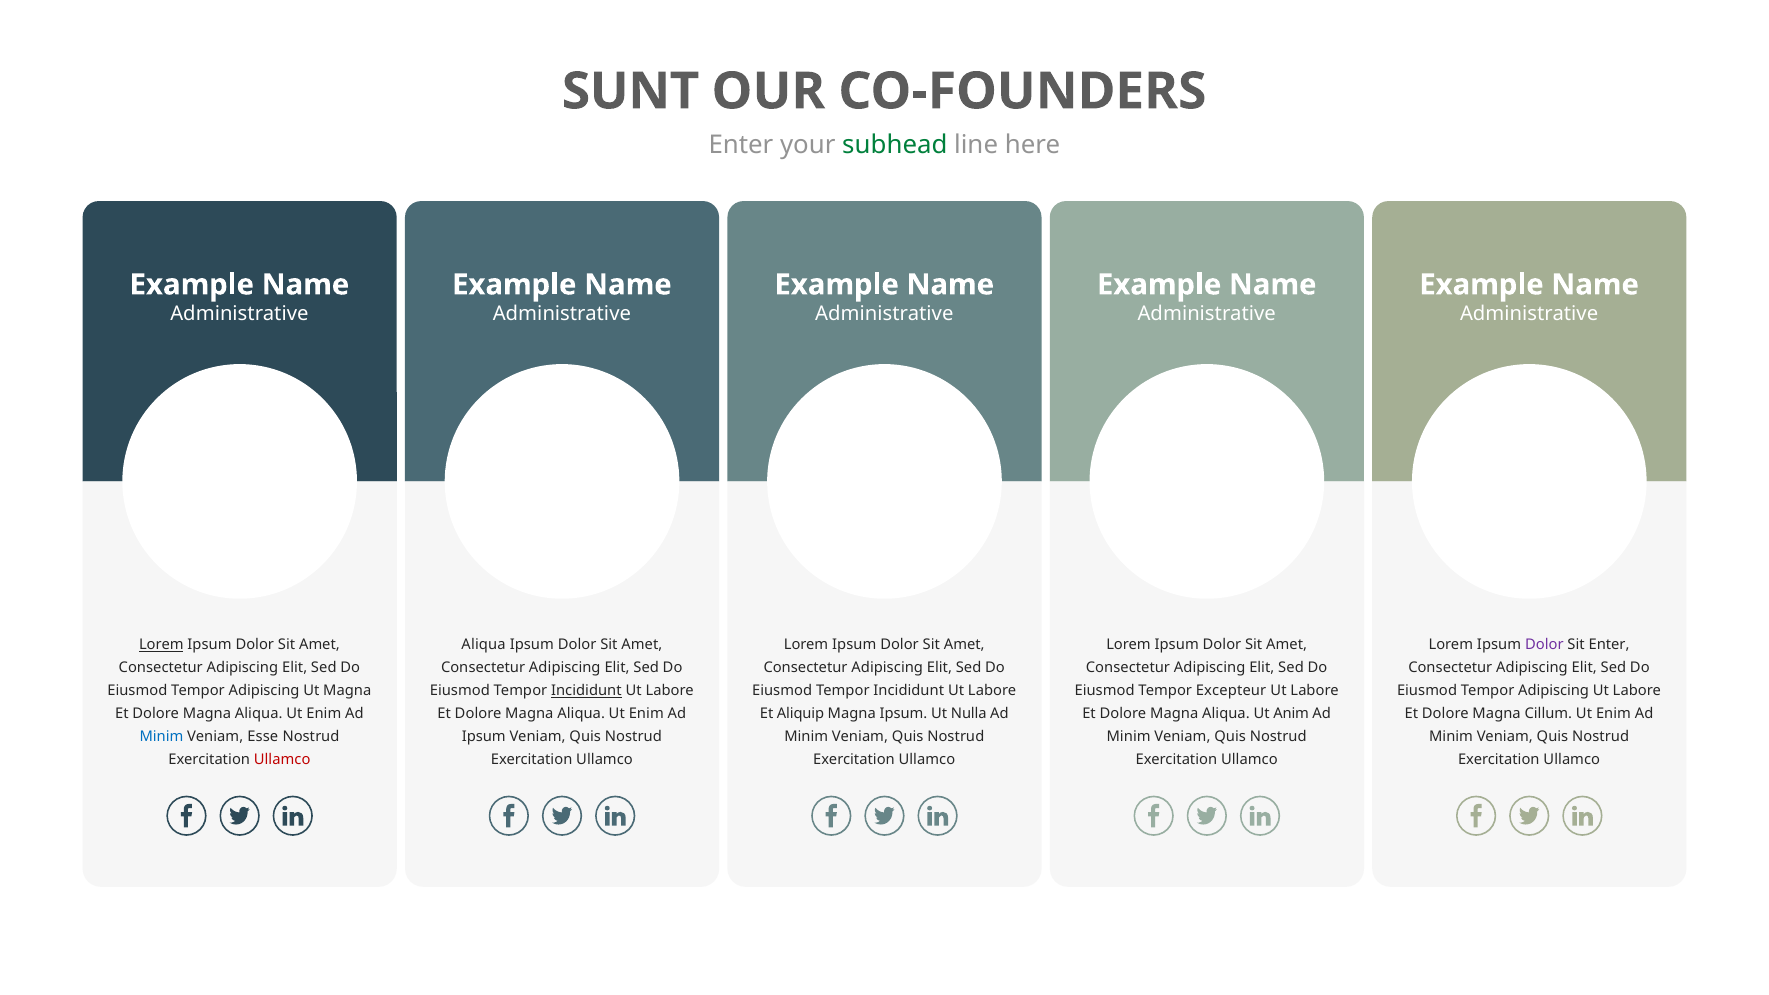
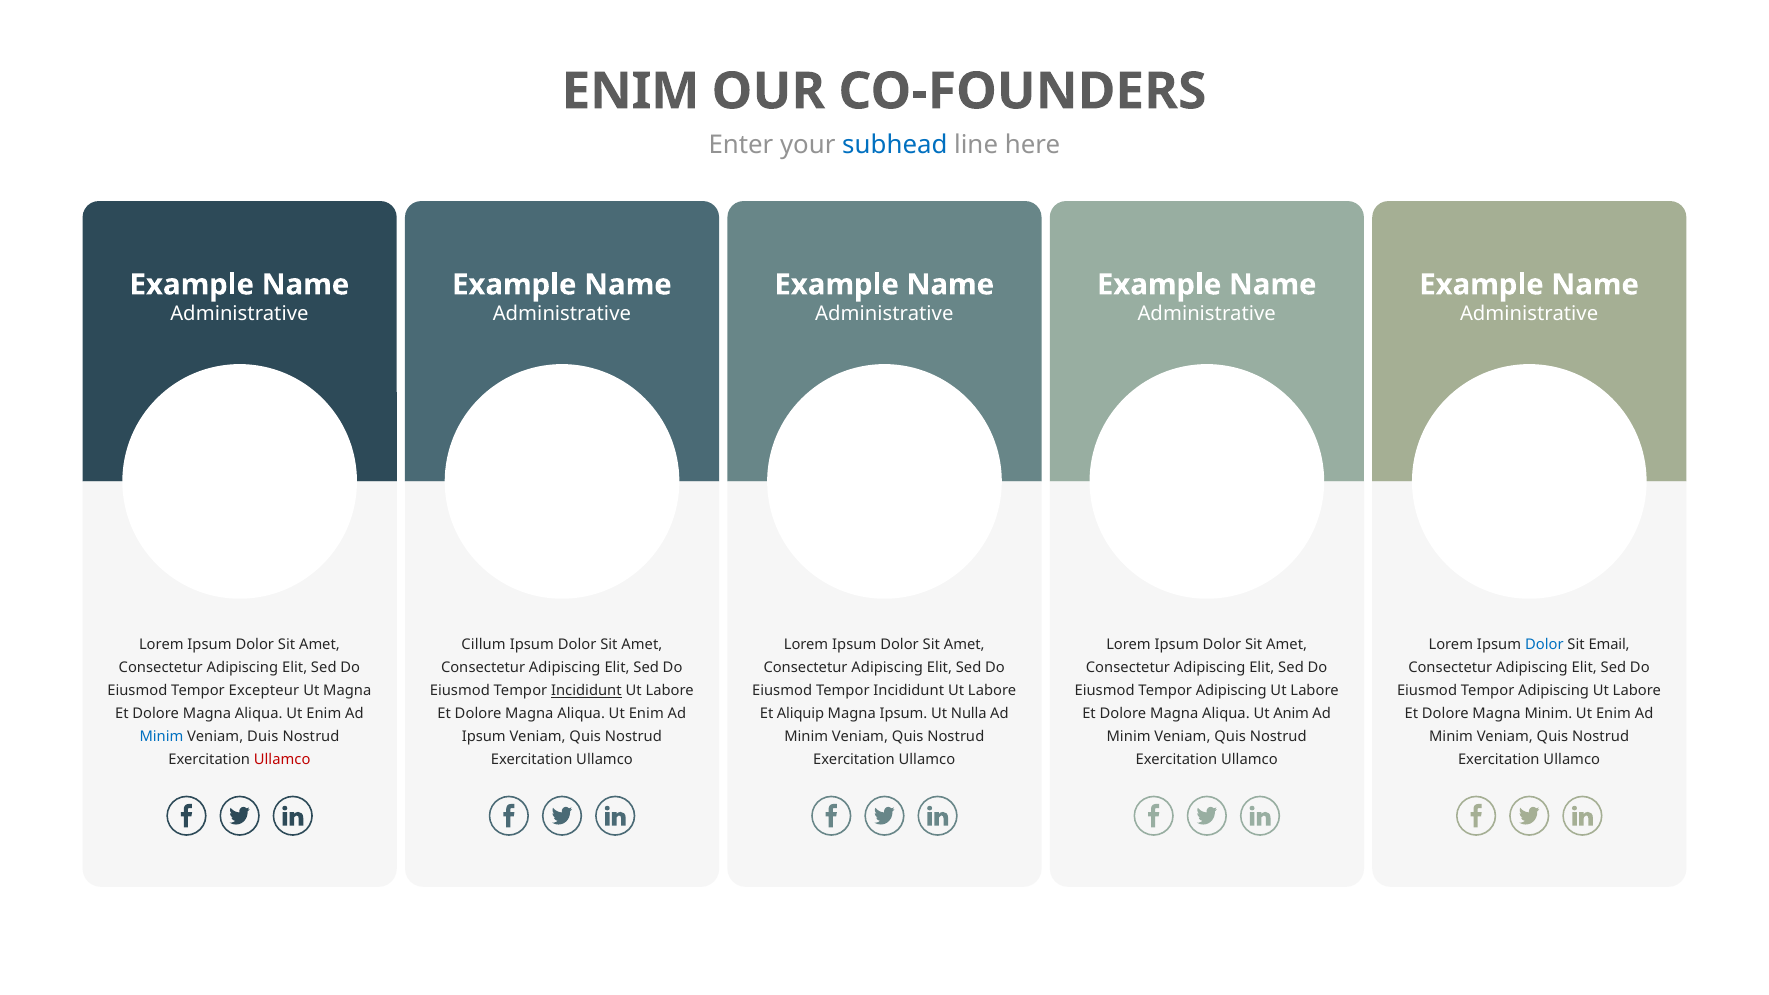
SUNT at (631, 91): SUNT -> ENIM
subhead colour: green -> blue
Lorem at (161, 645) underline: present -> none
Aliqua at (484, 645): Aliqua -> Cillum
Dolor at (1544, 645) colour: purple -> blue
Sit Enter: Enter -> Email
Adipiscing at (264, 691): Adipiscing -> Excepteur
Excepteur at (1231, 691): Excepteur -> Adipiscing
Magna Cillum: Cillum -> Minim
Esse: Esse -> Duis
